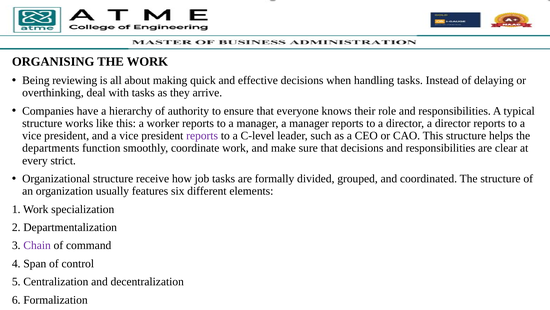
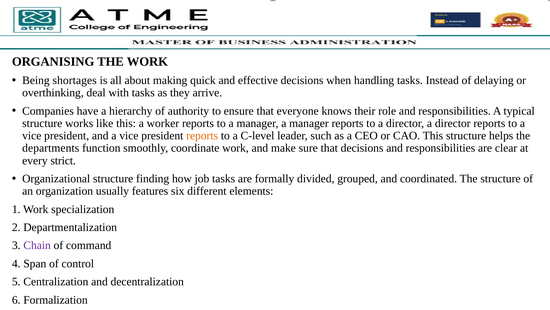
reviewing: reviewing -> shortages
reports at (202, 135) colour: purple -> orange
receive: receive -> finding
